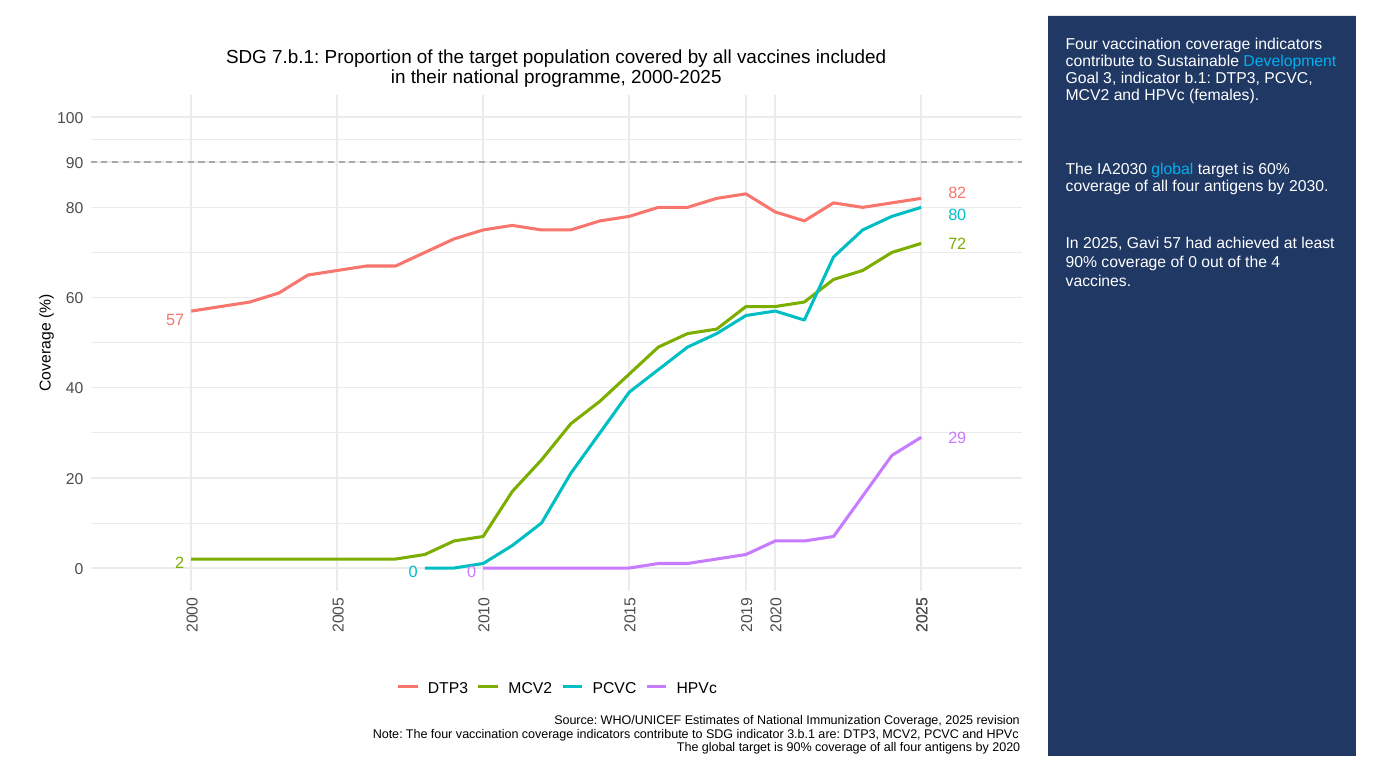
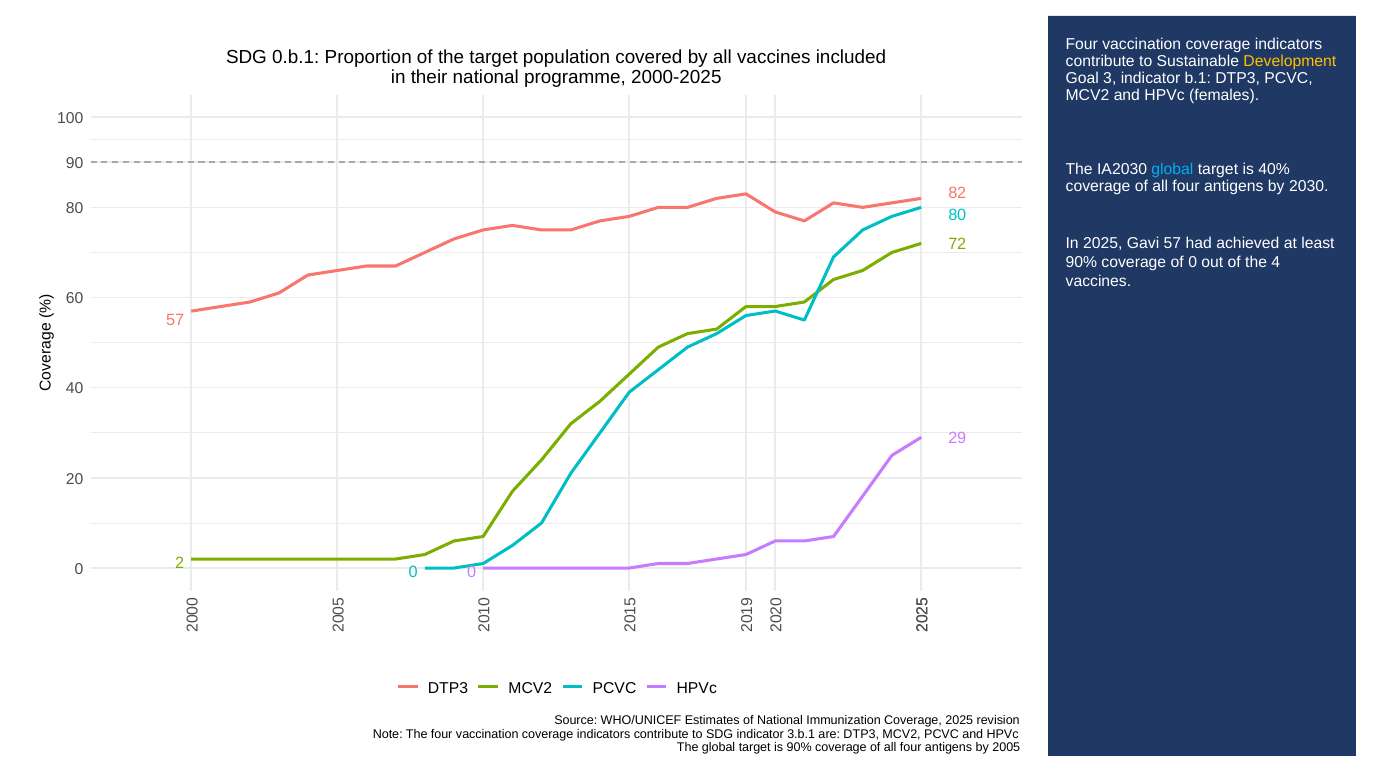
7.b.1: 7.b.1 -> 0.b.1
Development colour: light blue -> yellow
60%: 60% -> 40%
2020: 2020 -> 2005
